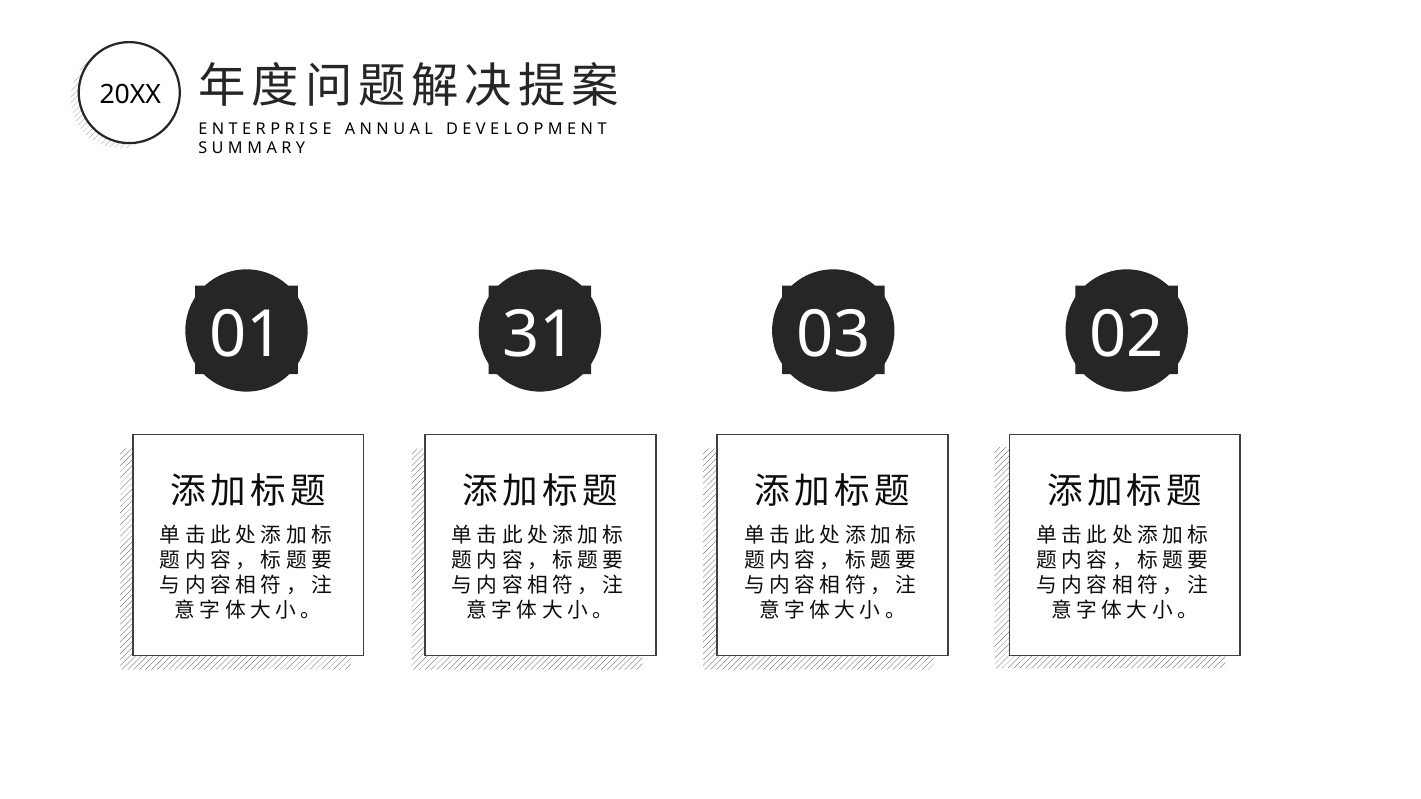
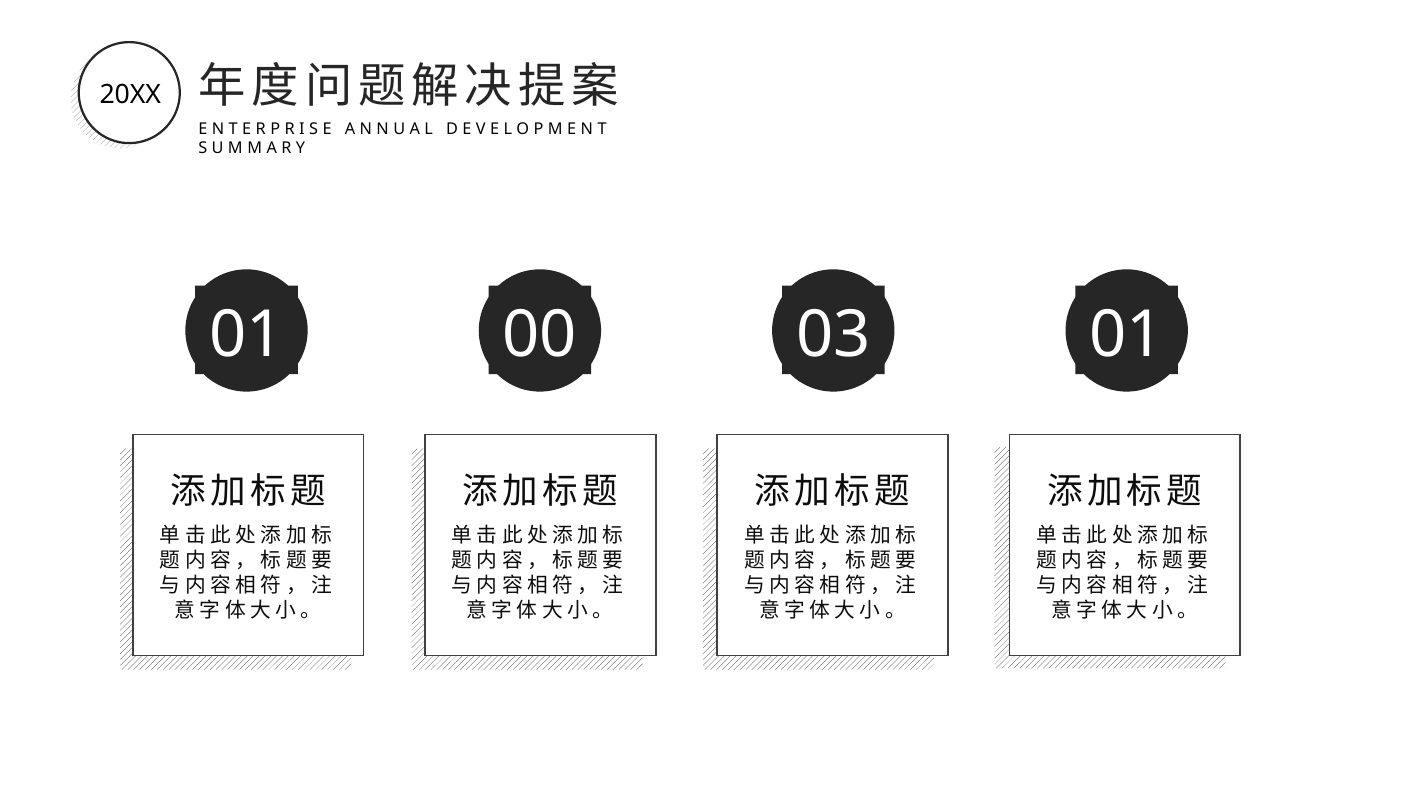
31: 31 -> 00
03 02: 02 -> 01
